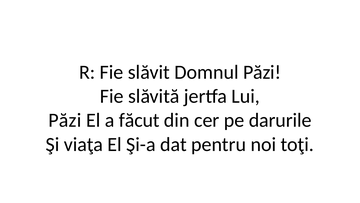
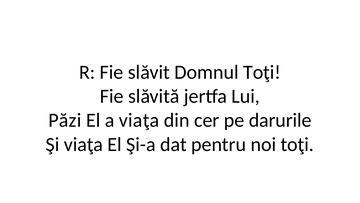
Domnul Păzi: Păzi -> Toţi
a făcut: făcut -> viaţa
